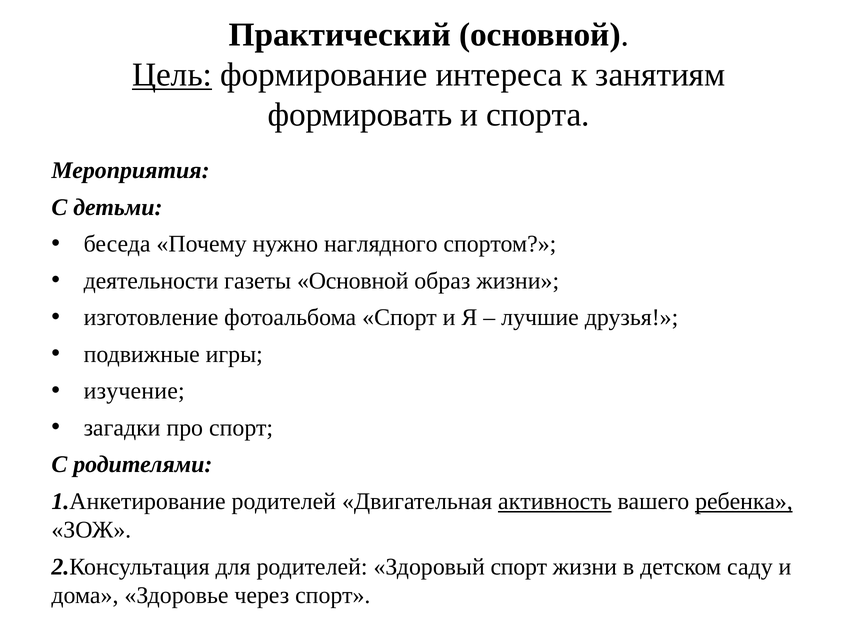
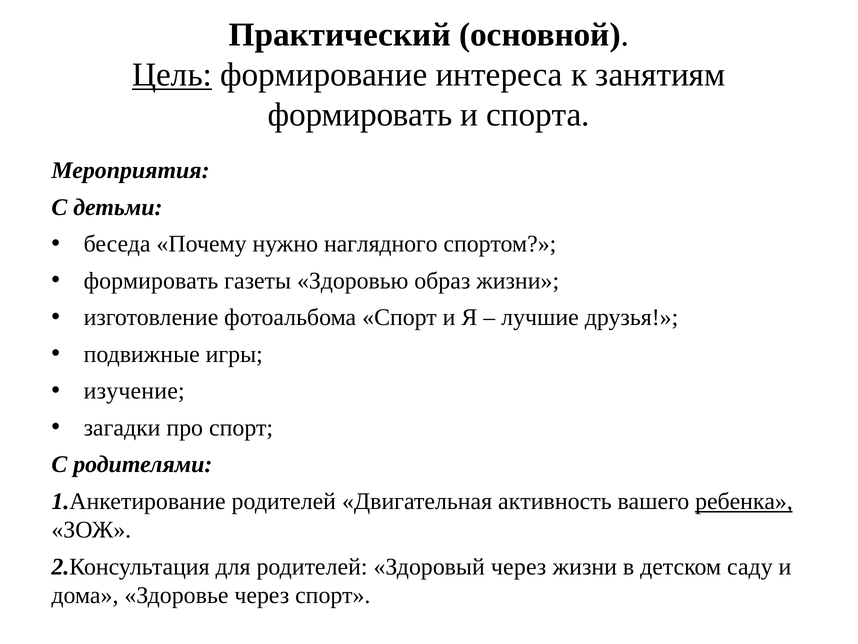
деятельности at (151, 281): деятельности -> формировать
газеты Основной: Основной -> Здоровью
активность underline: present -> none
Здоровый спорт: спорт -> через
